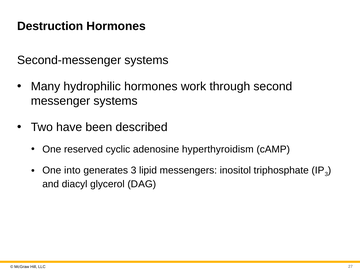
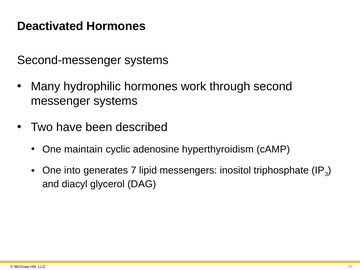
Destruction: Destruction -> Deactivated
reserved: reserved -> maintain
generates 3: 3 -> 7
